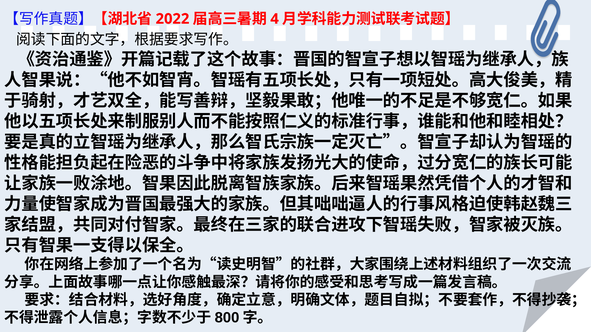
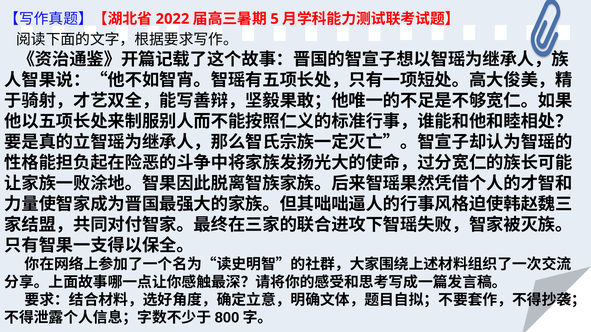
4: 4 -> 5
